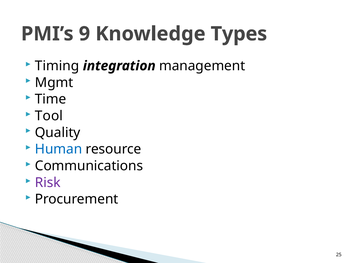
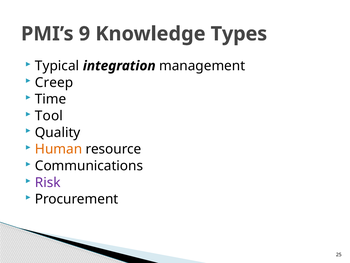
Timing: Timing -> Typical
Mgmt: Mgmt -> Creep
Human colour: blue -> orange
